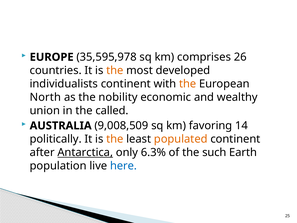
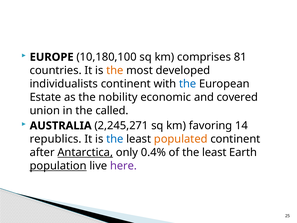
35,595,978: 35,595,978 -> 10,180,100
26: 26 -> 81
the at (188, 84) colour: orange -> blue
North: North -> Estate
wealthy: wealthy -> covered
9,008,509: 9,008,509 -> 2,245,271
politically: politically -> republics
the at (115, 139) colour: orange -> blue
6.3%: 6.3% -> 0.4%
of the such: such -> least
population underline: none -> present
here colour: blue -> purple
